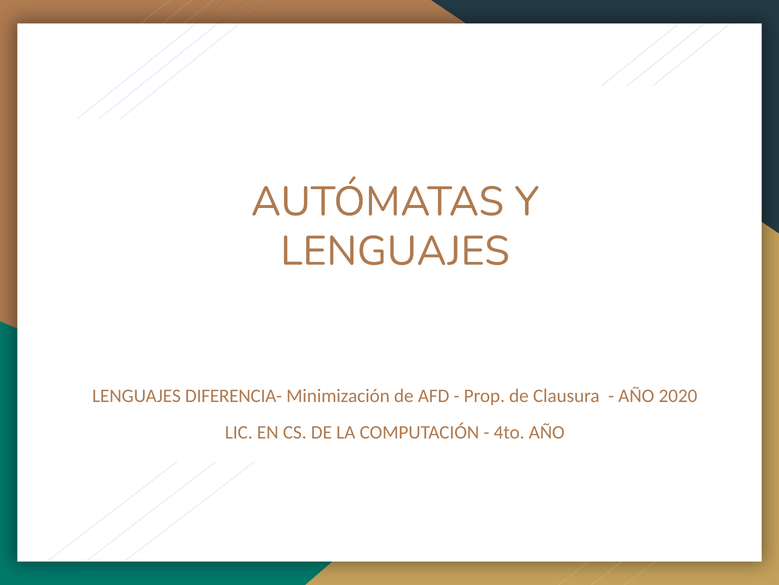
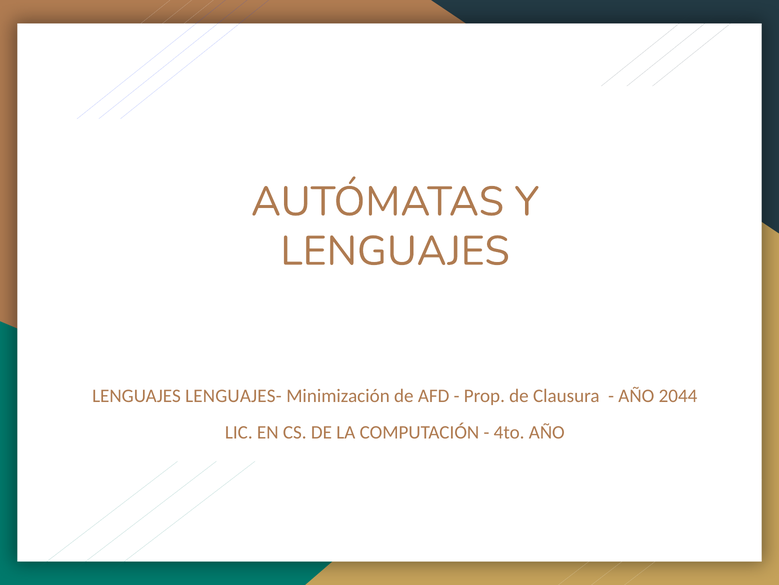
DIFERENCIA-: DIFERENCIA- -> LENGUAJES-
2020: 2020 -> 2044
